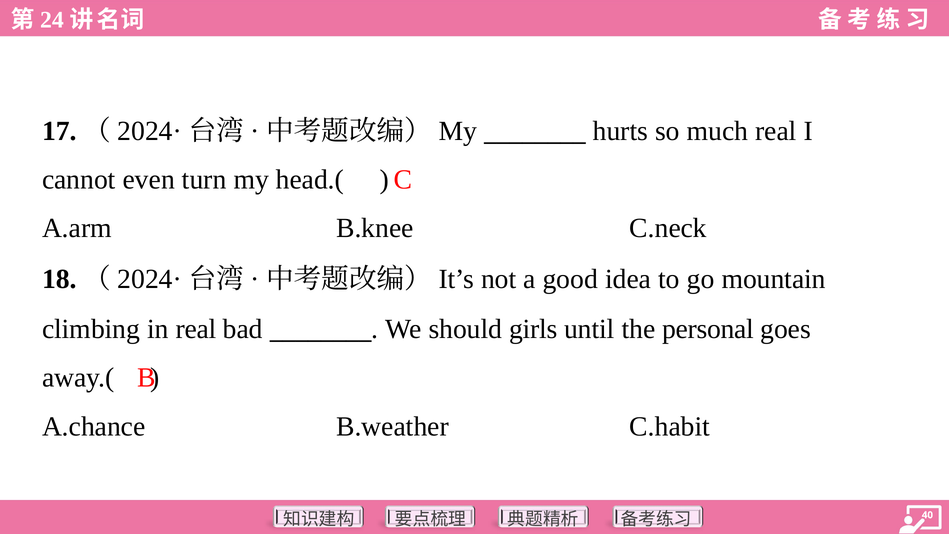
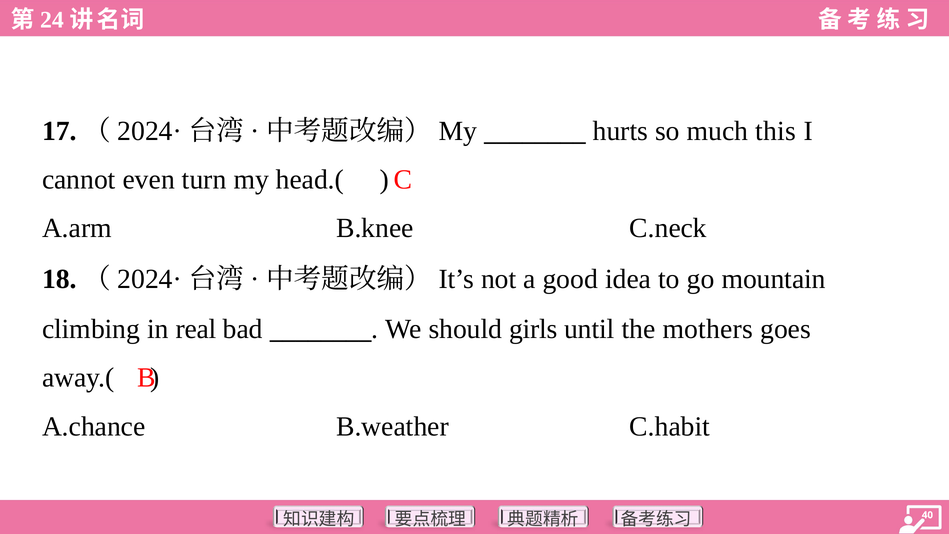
much real: real -> this
personal: personal -> mothers
